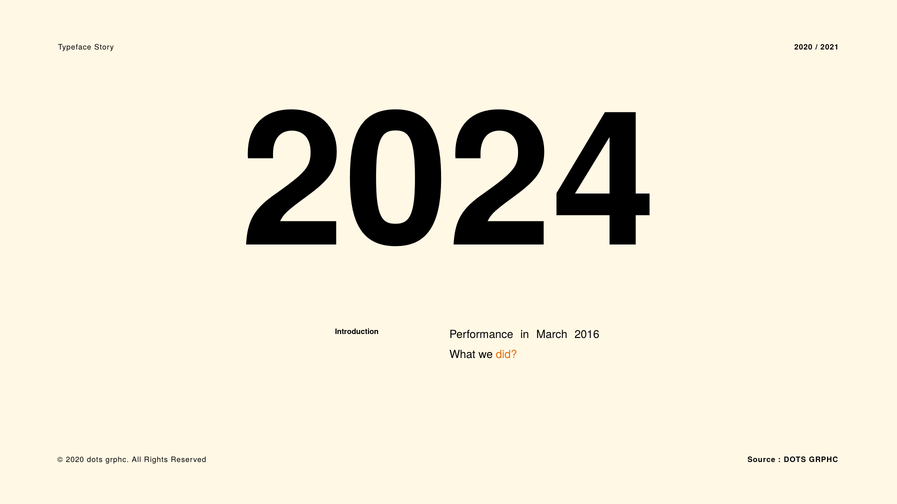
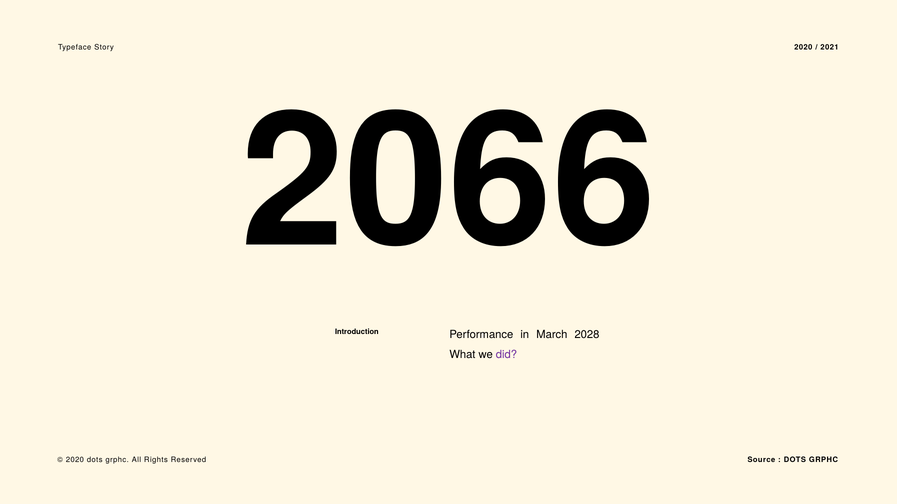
2024: 2024 -> 2066
2016: 2016 -> 2028
did colour: orange -> purple
